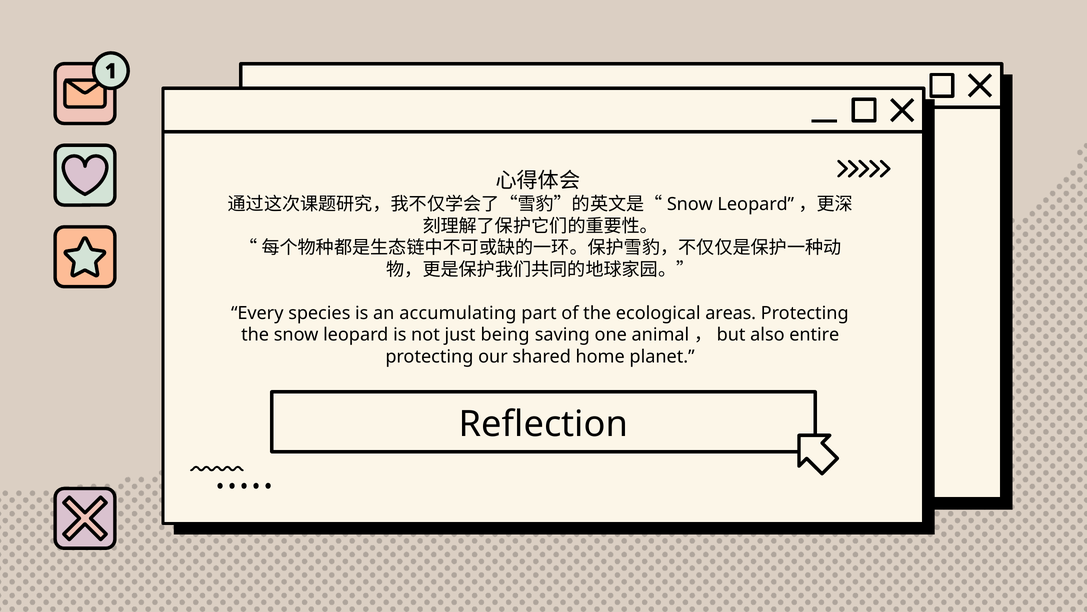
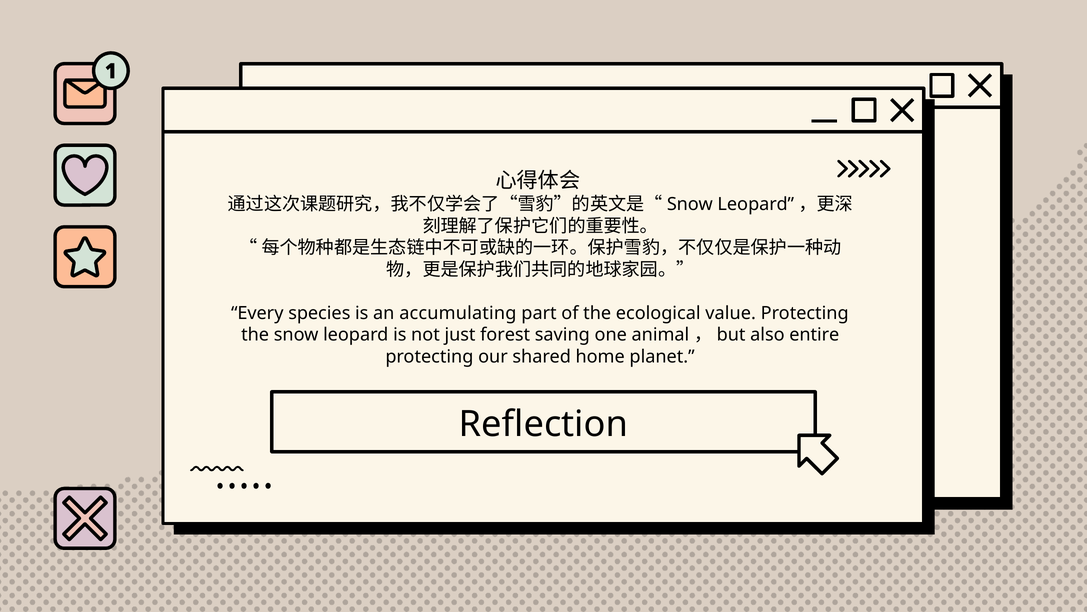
areas: areas -> value
being: being -> forest
